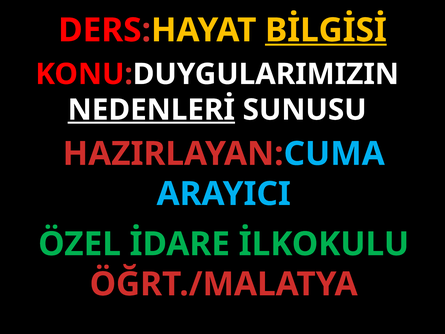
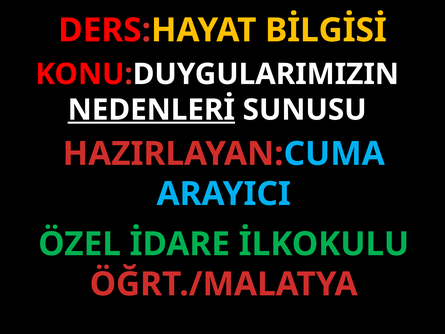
BİLGİSİ underline: present -> none
